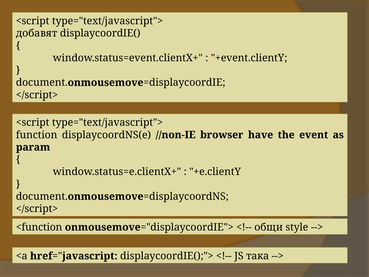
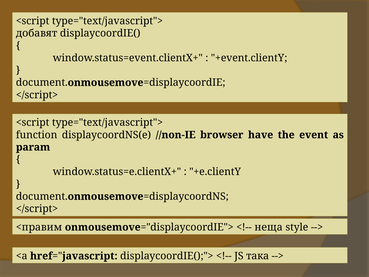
<function: <function -> <правим
общи: общи -> неща
